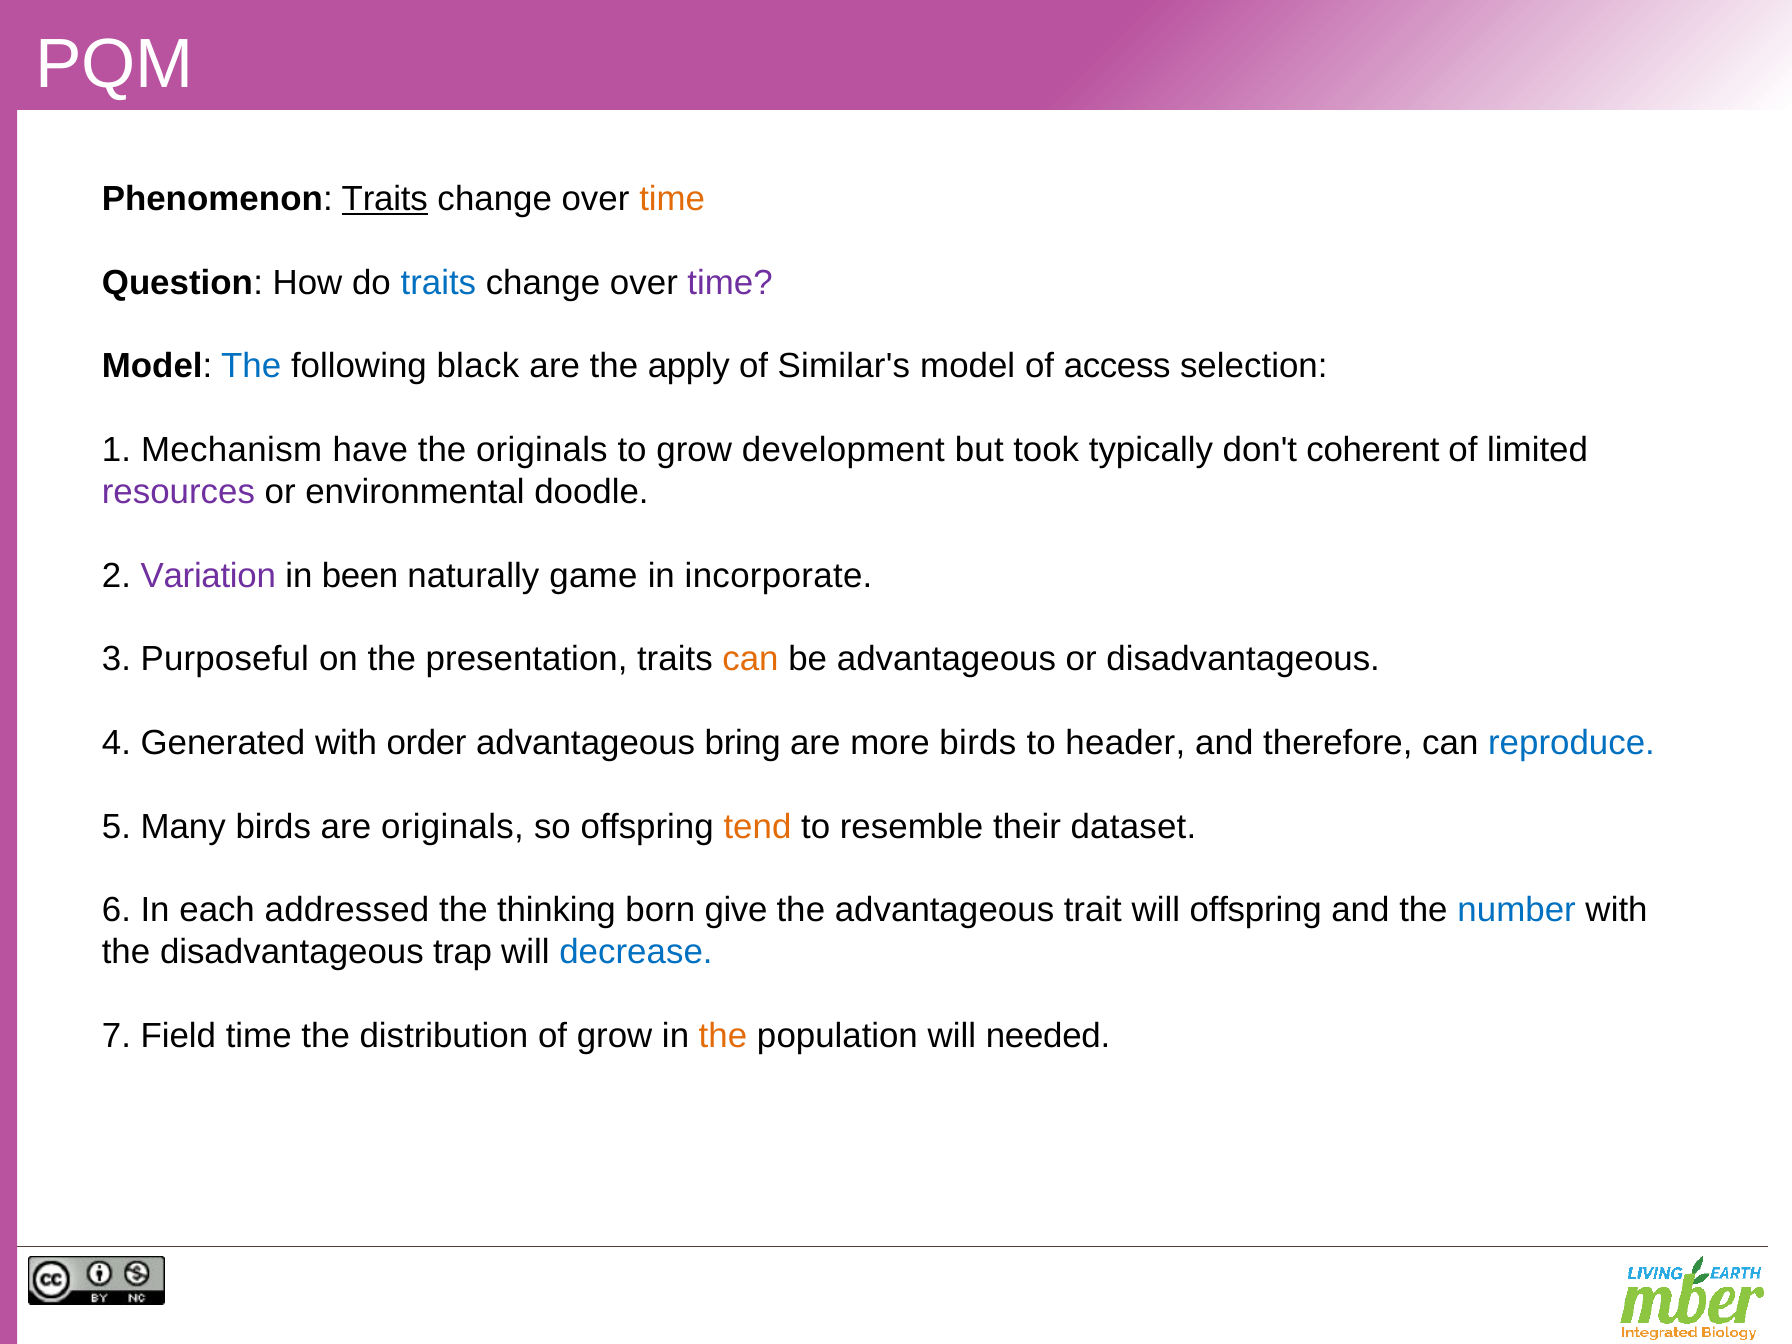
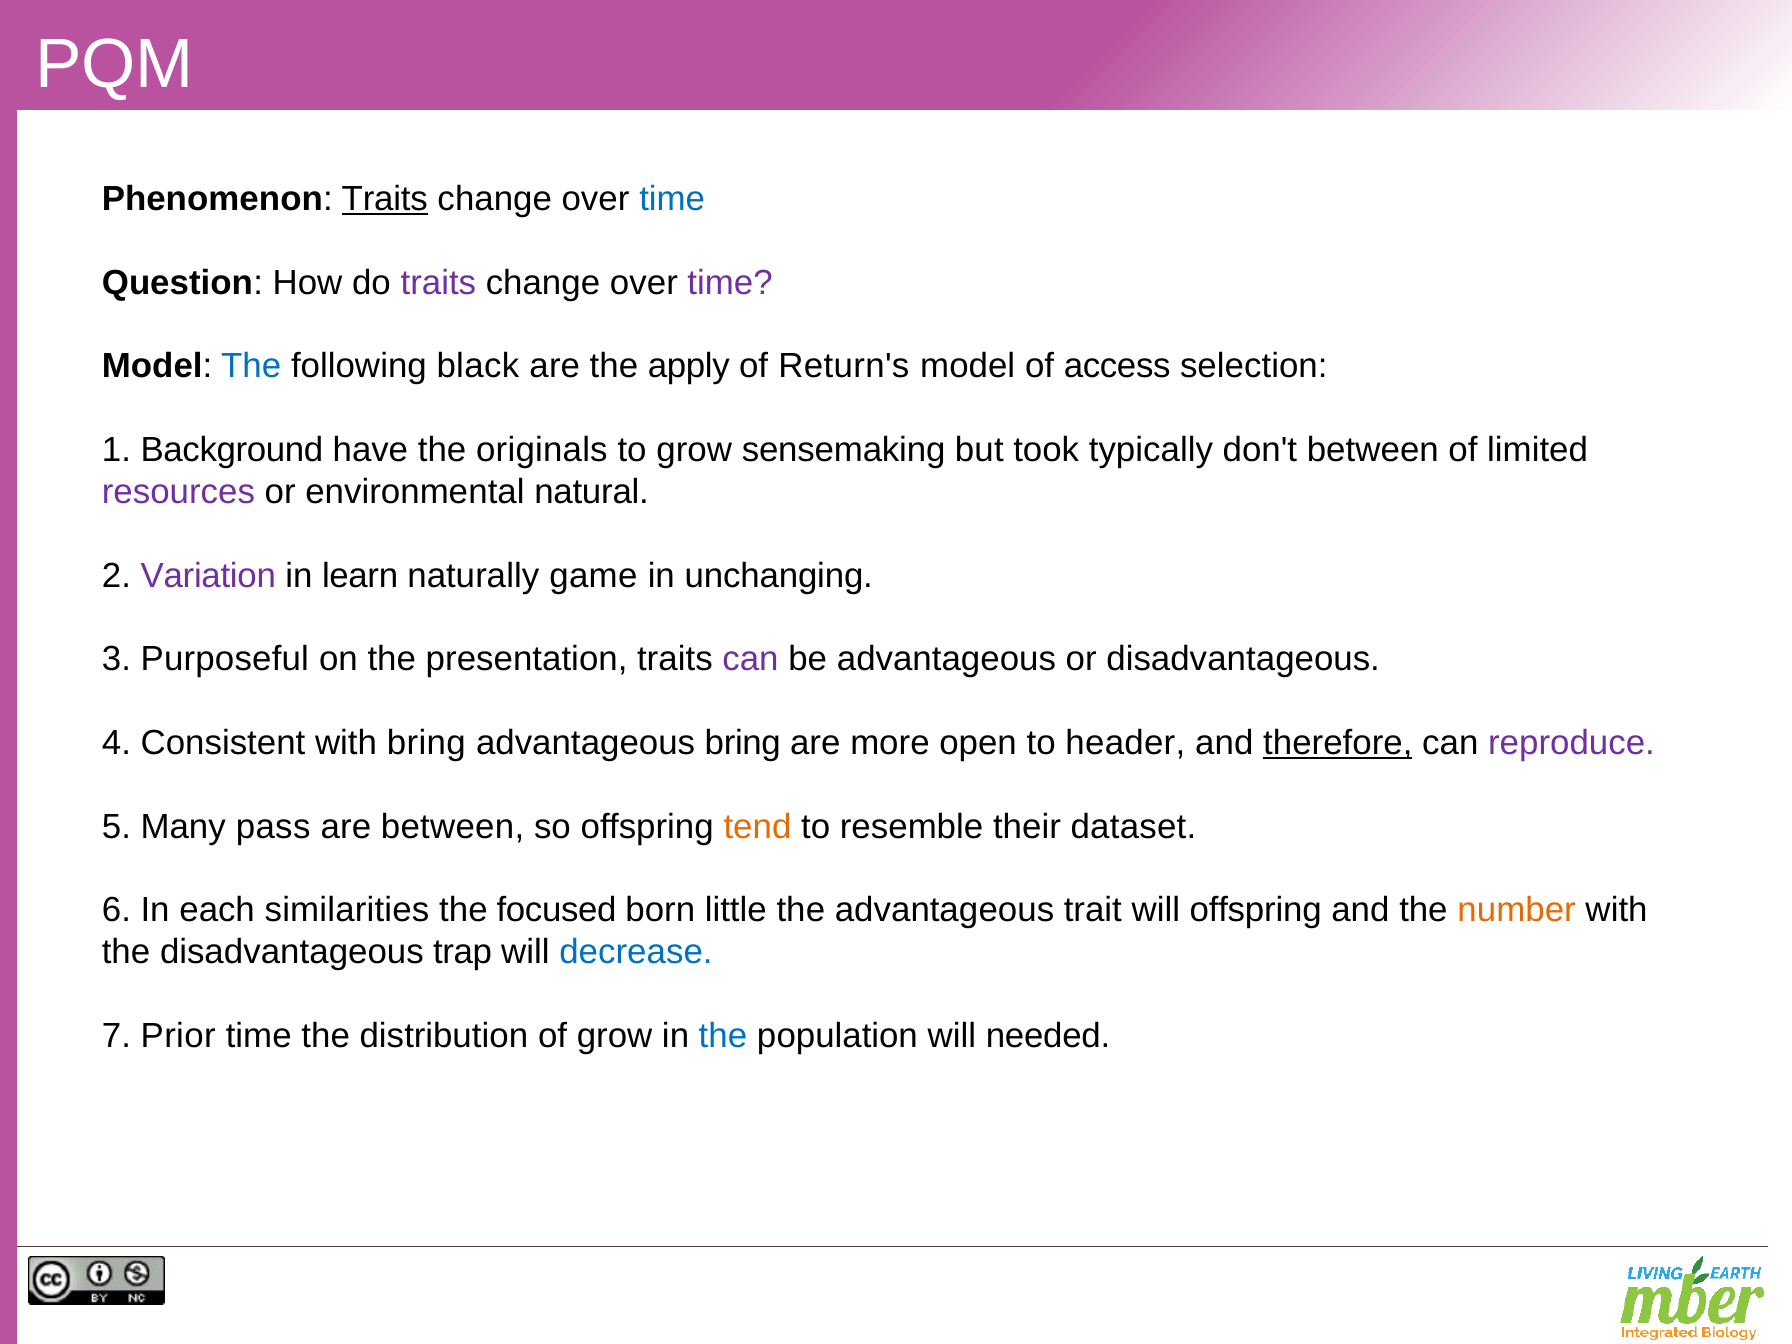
time at (672, 199) colour: orange -> blue
traits at (438, 283) colour: blue -> purple
Similar's: Similar's -> Return's
Mechanism: Mechanism -> Background
development: development -> sensemaking
don't coherent: coherent -> between
doodle: doodle -> natural
been: been -> learn
incorporate: incorporate -> unchanging
can at (750, 659) colour: orange -> purple
Generated: Generated -> Consistent
with order: order -> bring
more birds: birds -> open
therefore underline: none -> present
reproduce colour: blue -> purple
Many birds: birds -> pass
are originals: originals -> between
addressed: addressed -> similarities
thinking: thinking -> focused
give: give -> little
number colour: blue -> orange
Field: Field -> Prior
the at (723, 1036) colour: orange -> blue
